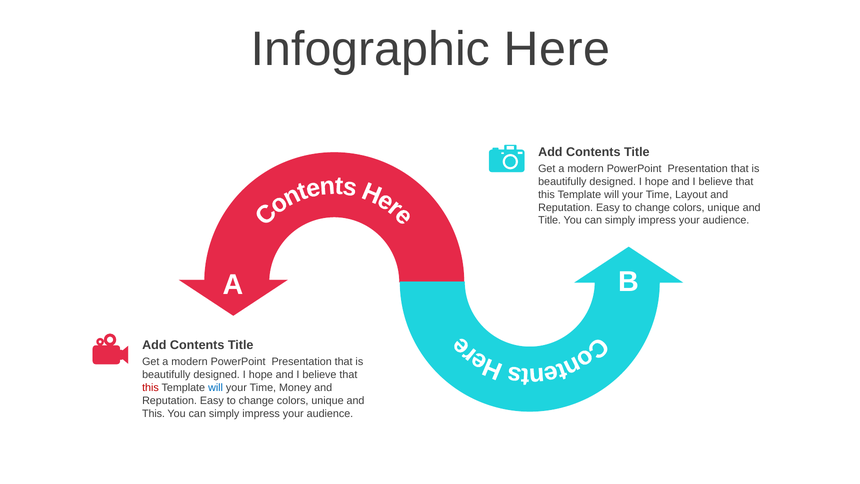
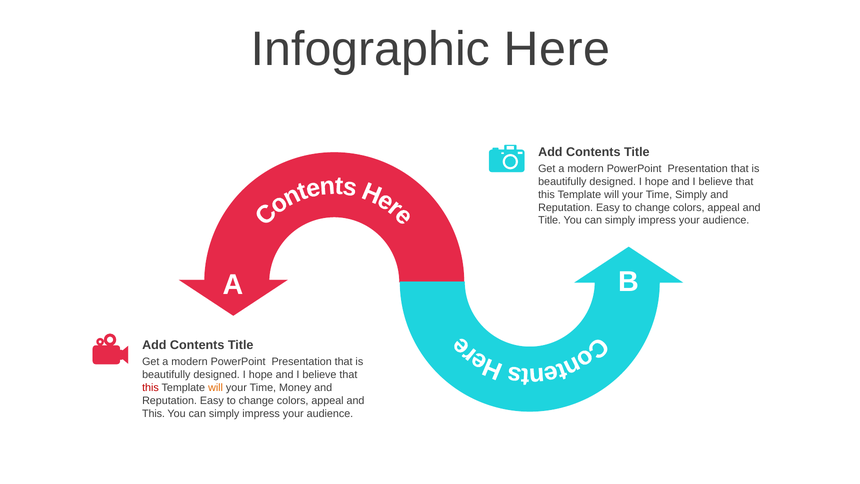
Time Layout: Layout -> Simply
unique at (724, 207): unique -> appeal
will at (216, 387) colour: blue -> orange
unique at (328, 400): unique -> appeal
